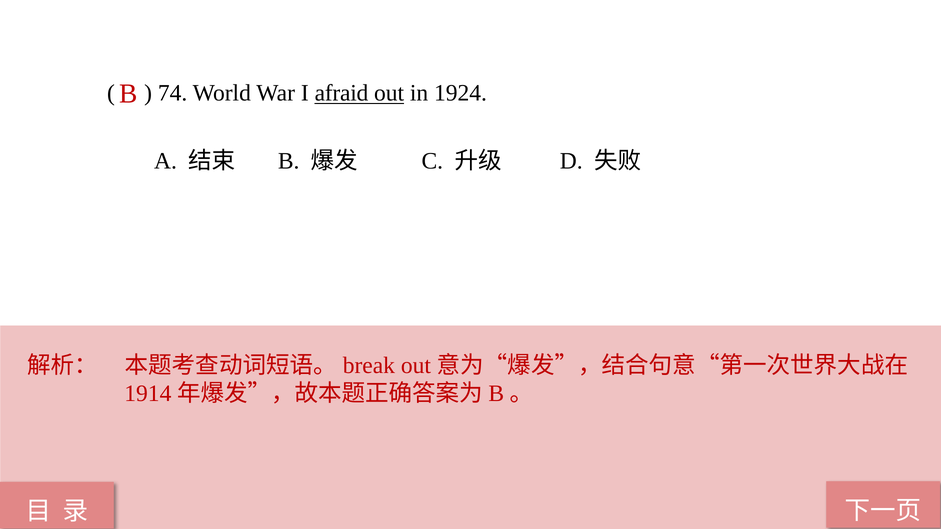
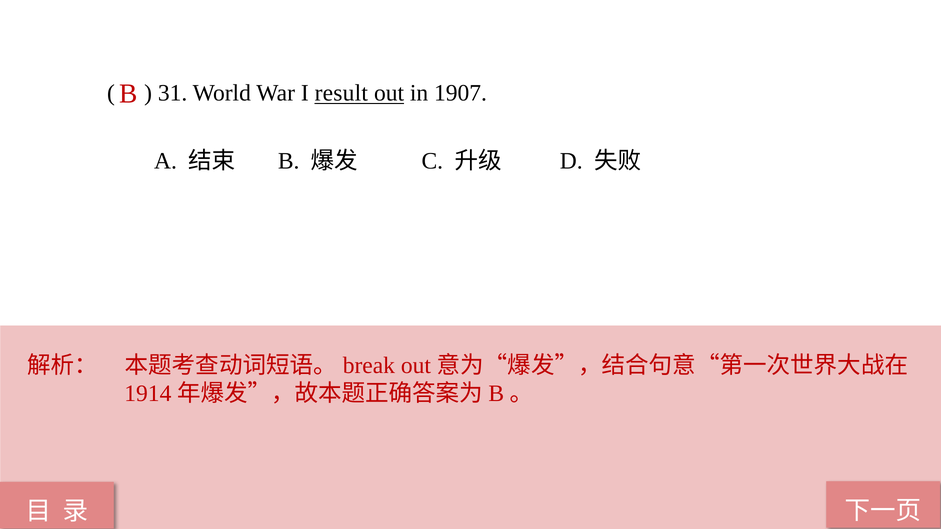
74: 74 -> 31
afraid: afraid -> result
1924: 1924 -> 1907
